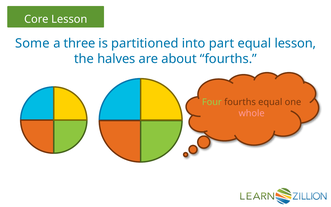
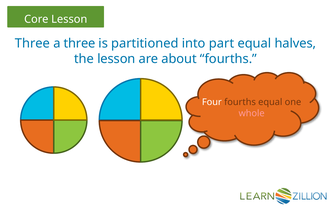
Some at (32, 43): Some -> Three
equal lesson: lesson -> halves
the halves: halves -> lesson
Four colour: light green -> white
